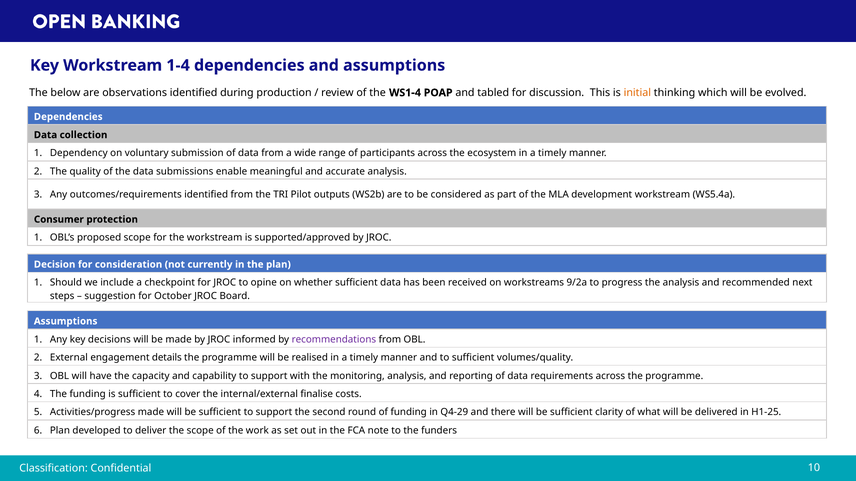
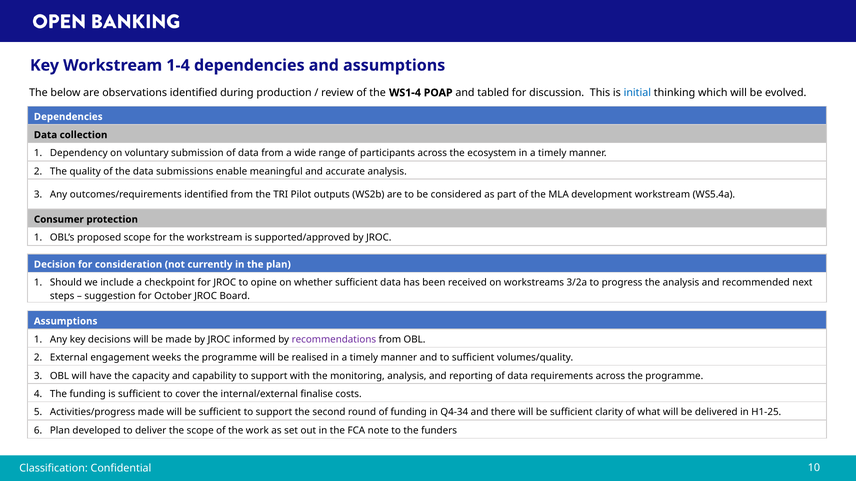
initial colour: orange -> blue
9/2a: 9/2a -> 3/2a
details: details -> weeks
Q4-29: Q4-29 -> Q4-34
